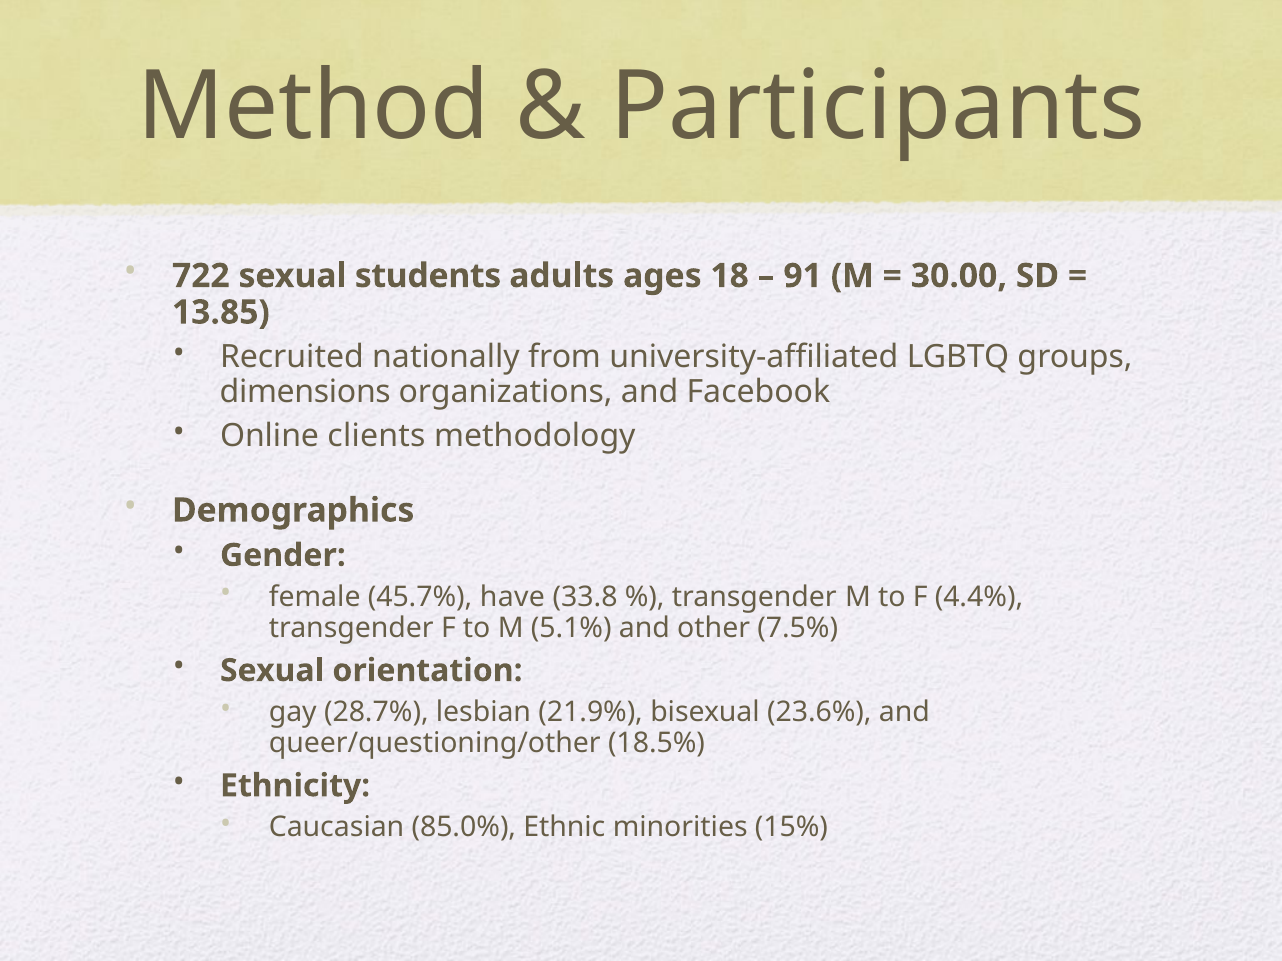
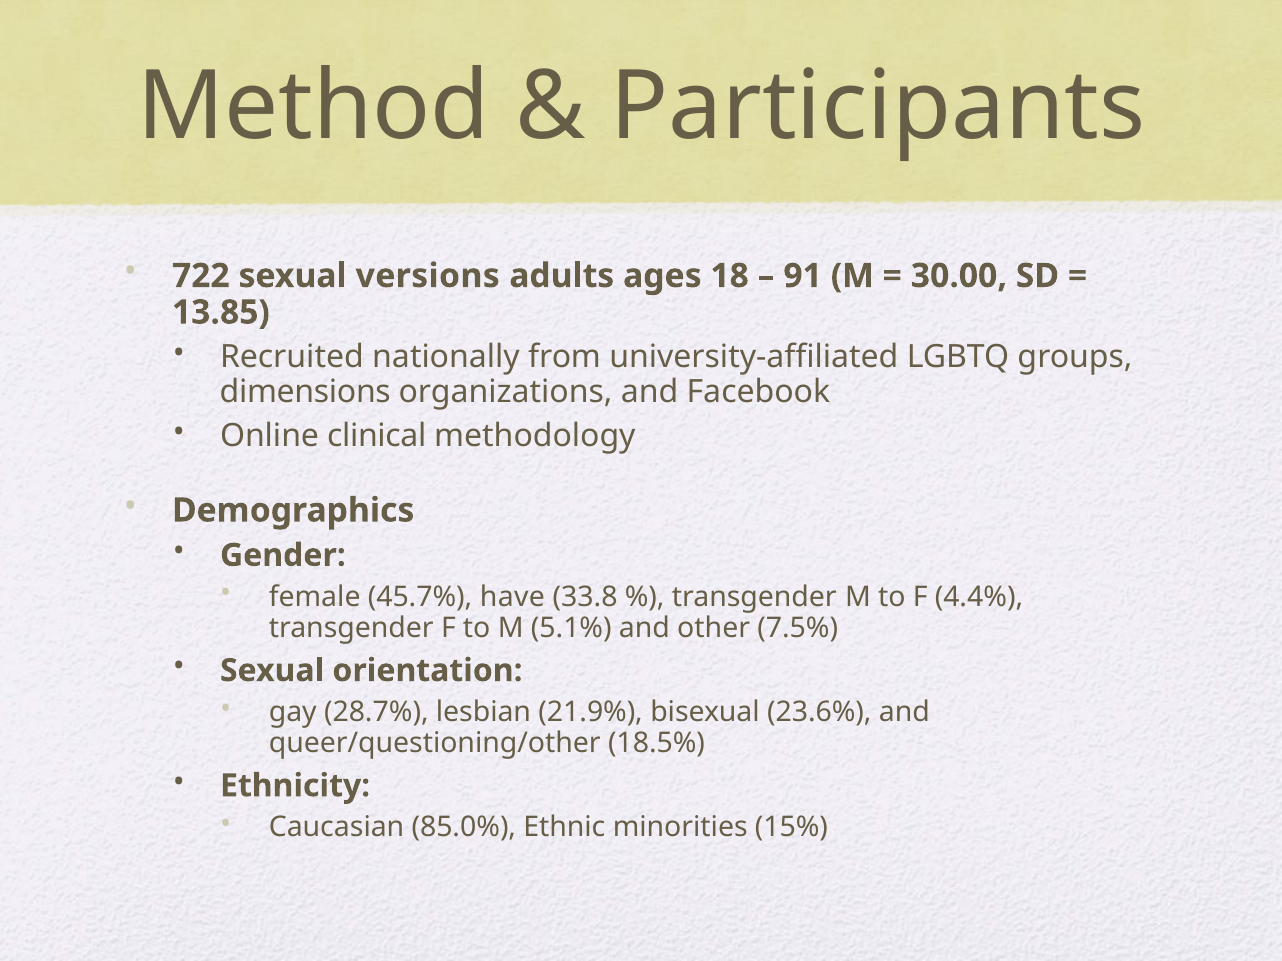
students: students -> versions
clients: clients -> clinical
